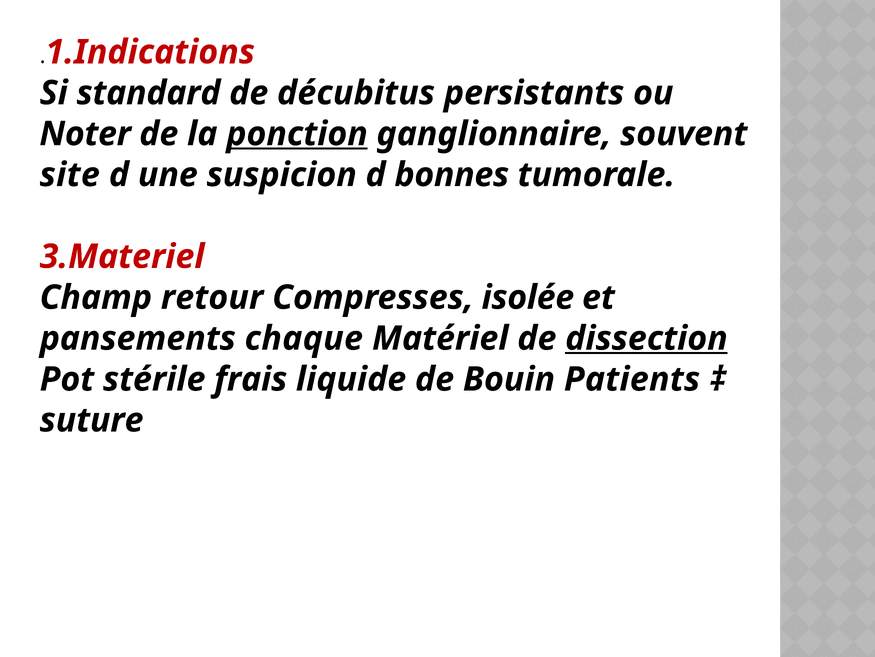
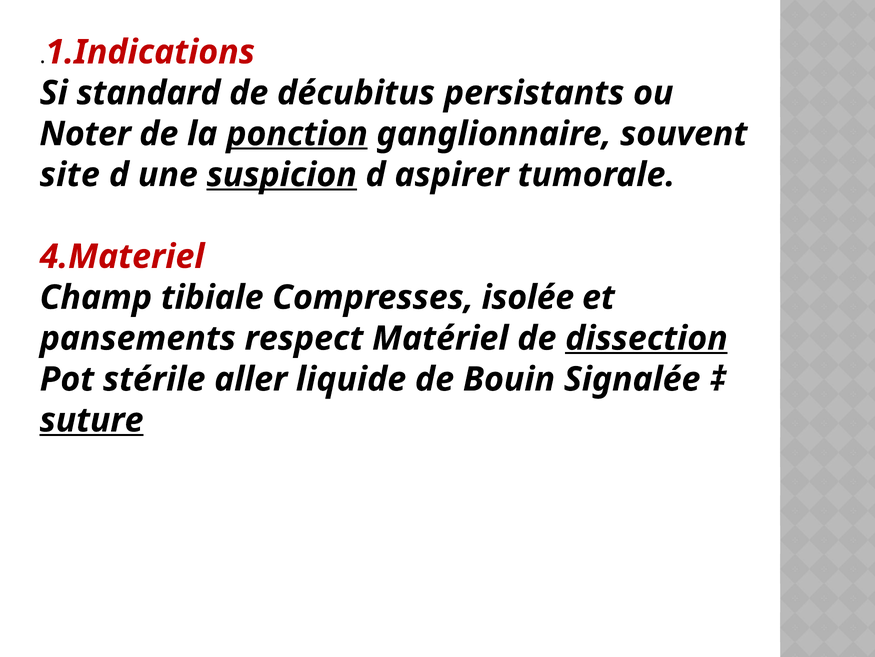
suspicion underline: none -> present
bonnes: bonnes -> aspirer
3.Materiel: 3.Materiel -> 4.Materiel
retour: retour -> tibiale
chaque: chaque -> respect
frais: frais -> aller
Patients: Patients -> Signalée
suture underline: none -> present
